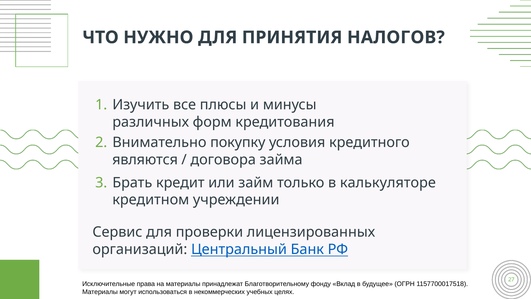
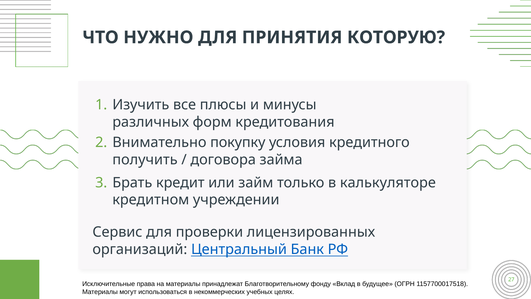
НАЛОГОВ: НАЛОГОВ -> КОТОРУЮ
являются: являются -> получить
